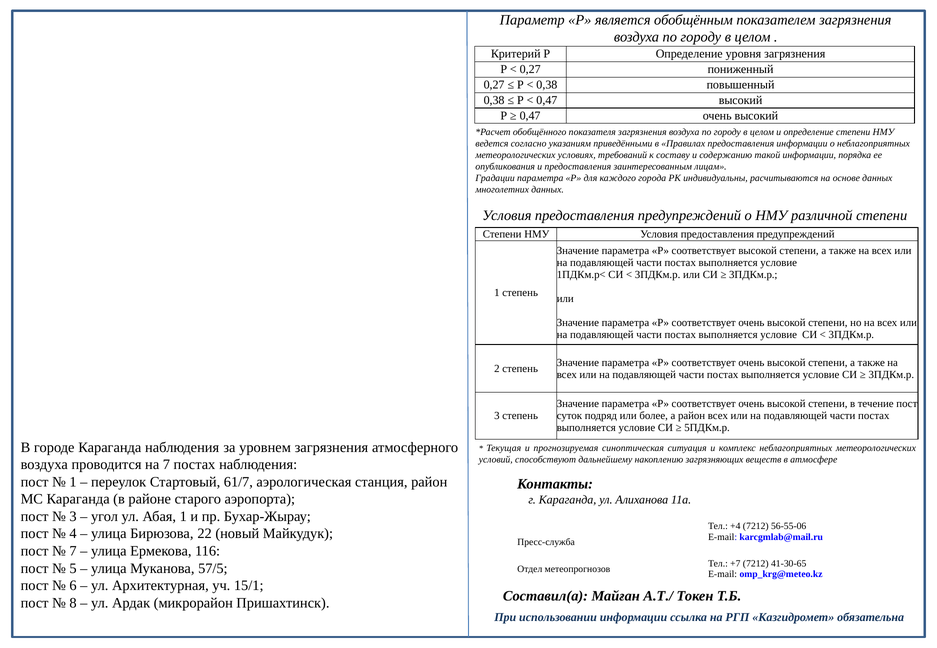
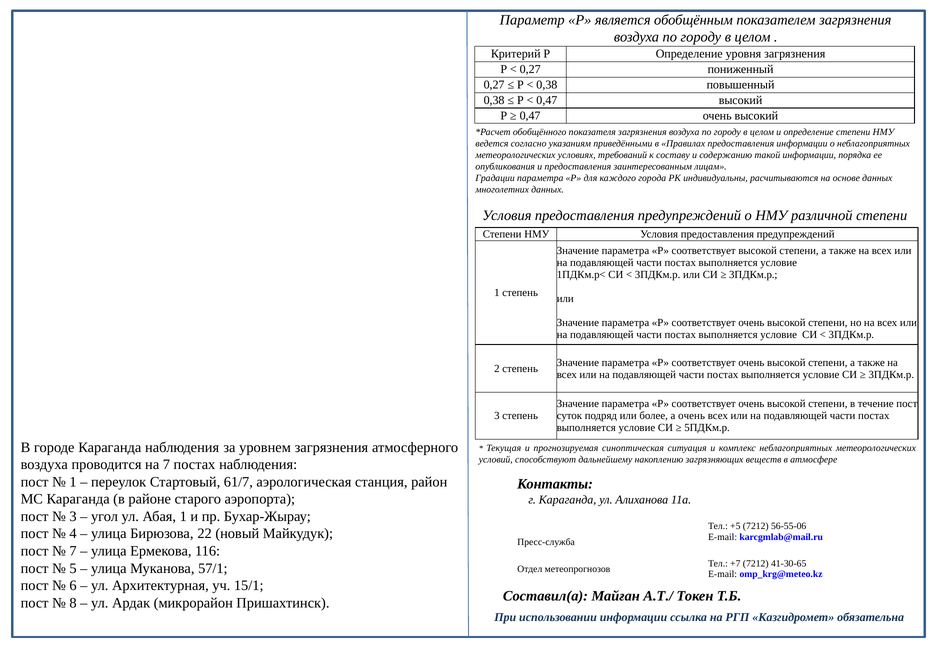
а район: район -> очень
+4: +4 -> +5
57/5: 57/5 -> 57/1
